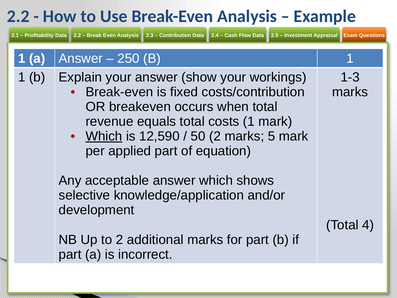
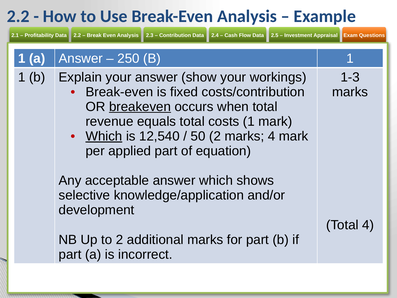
breakeven underline: none -> present
12,590: 12,590 -> 12,540
marks 5: 5 -> 4
